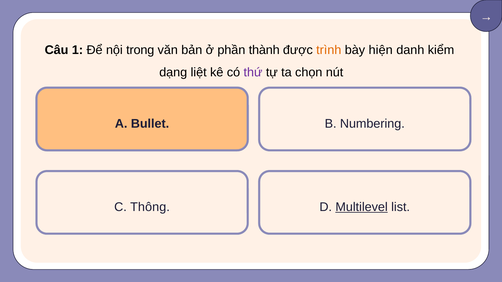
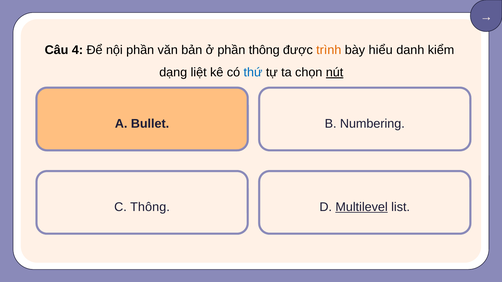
1: 1 -> 4
nội trong: trong -> phần
phần thành: thành -> thông
hiện: hiện -> hiểu
thứ colour: purple -> blue
nút underline: none -> present
